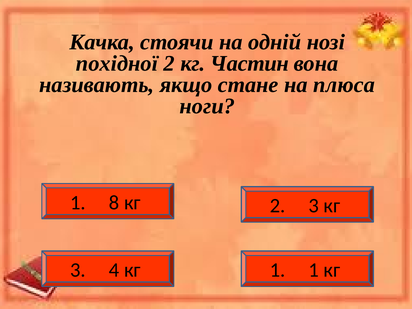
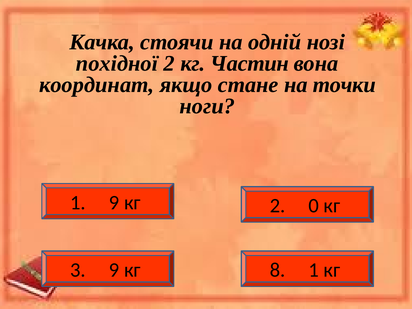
називають: називають -> координат
плюса: плюса -> точки
1 8: 8 -> 9
2 3: 3 -> 0
3 4: 4 -> 9
кг 1: 1 -> 8
